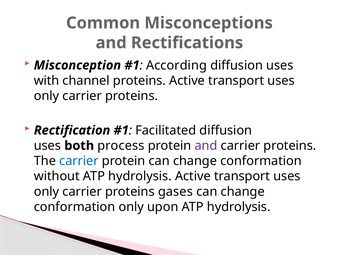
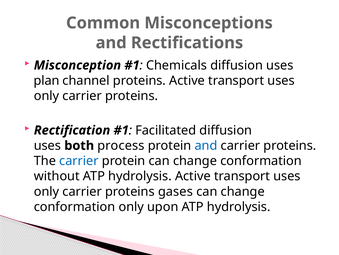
According: According -> Chemicals
with: with -> plan
and at (206, 145) colour: purple -> blue
